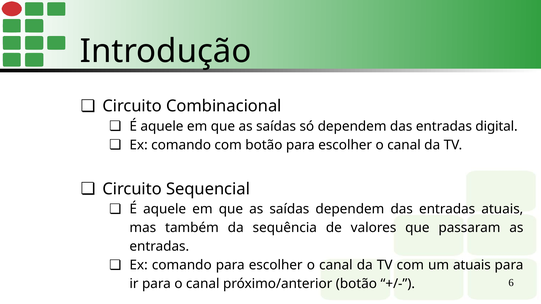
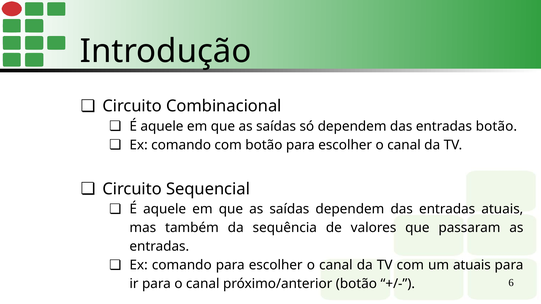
entradas digital: digital -> botão
